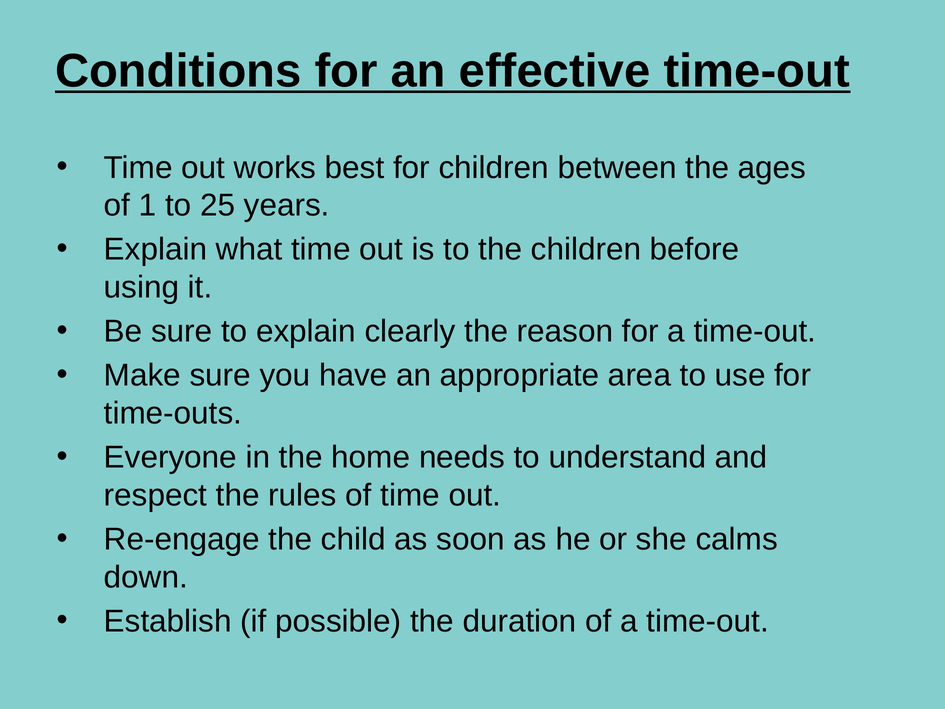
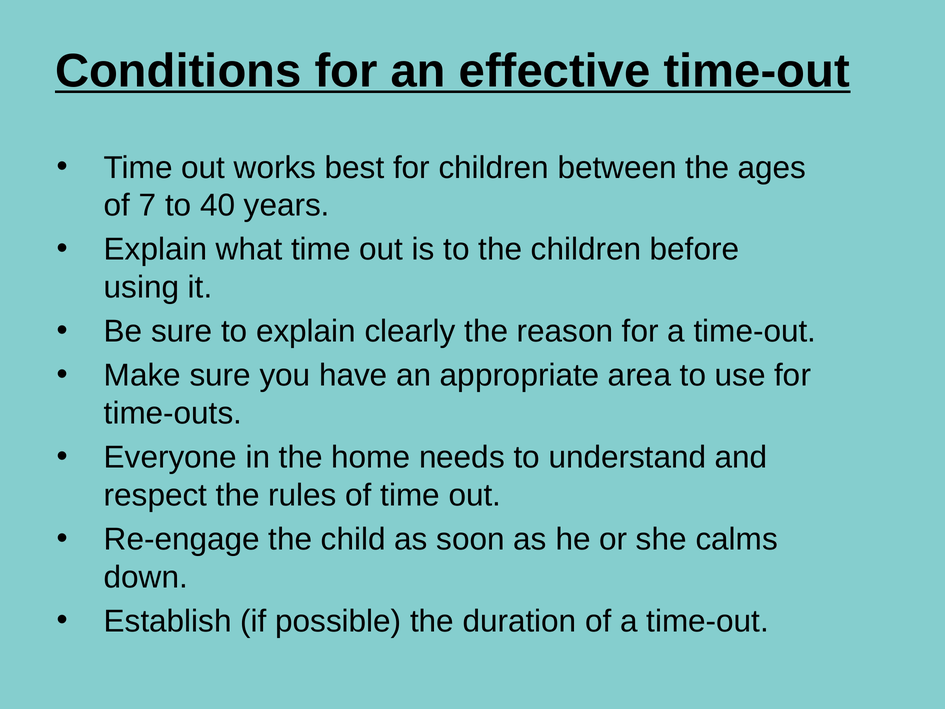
1: 1 -> 7
25: 25 -> 40
